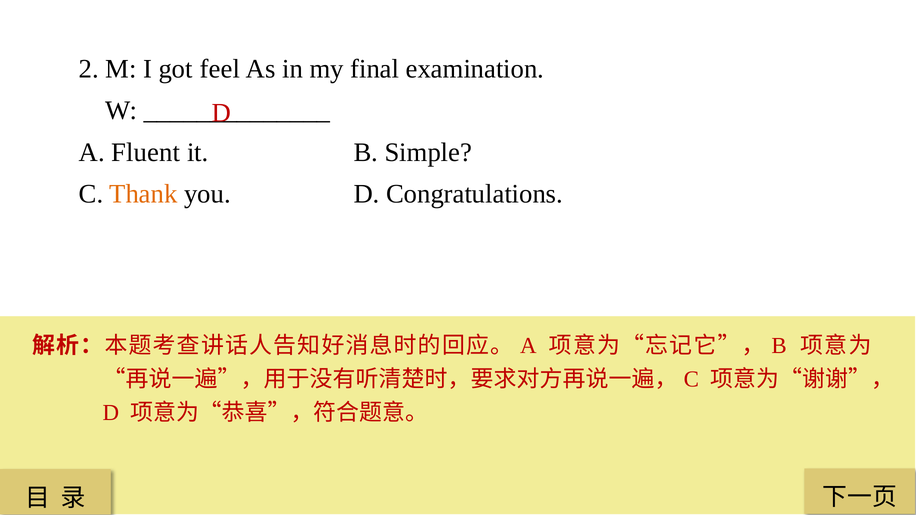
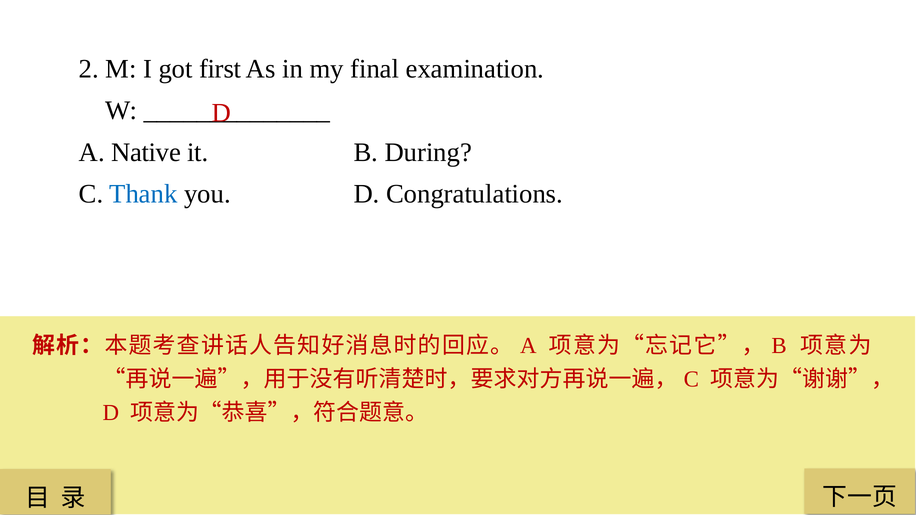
feel: feel -> first
Fluent: Fluent -> Native
Simple: Simple -> During
Thank colour: orange -> blue
